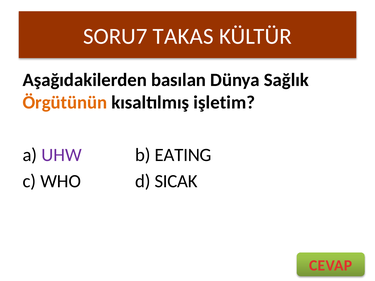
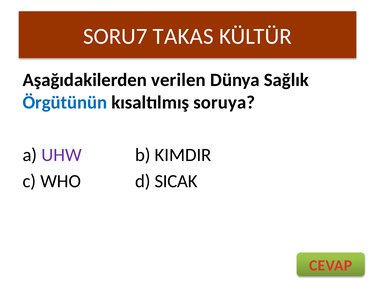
basılan: basılan -> verilen
Örgütünün colour: orange -> blue
işletim: işletim -> soruya
EATING: EATING -> KIMDIR
